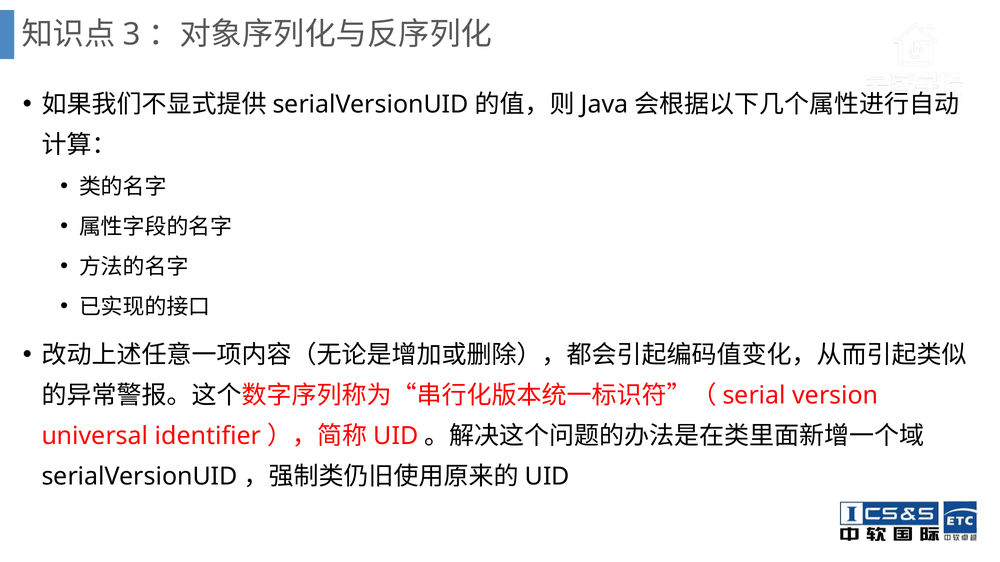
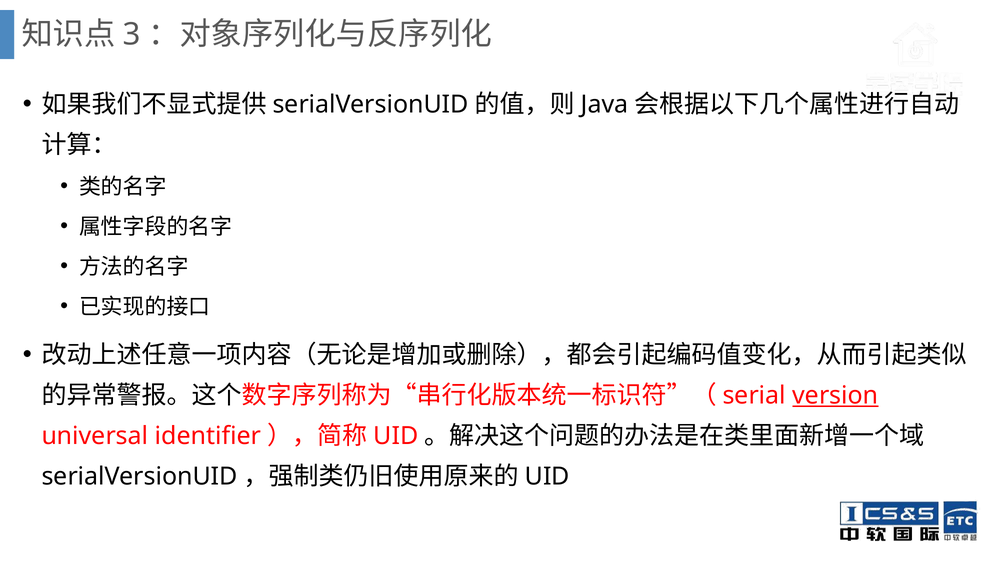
version underline: none -> present
